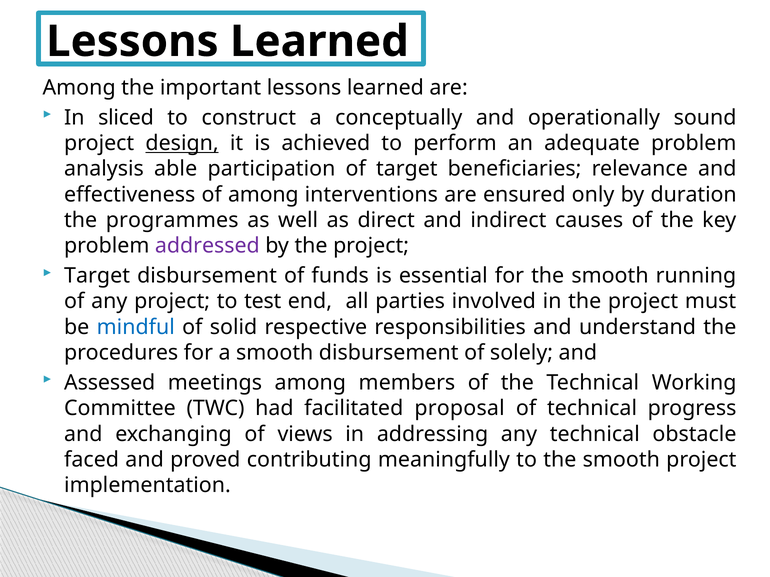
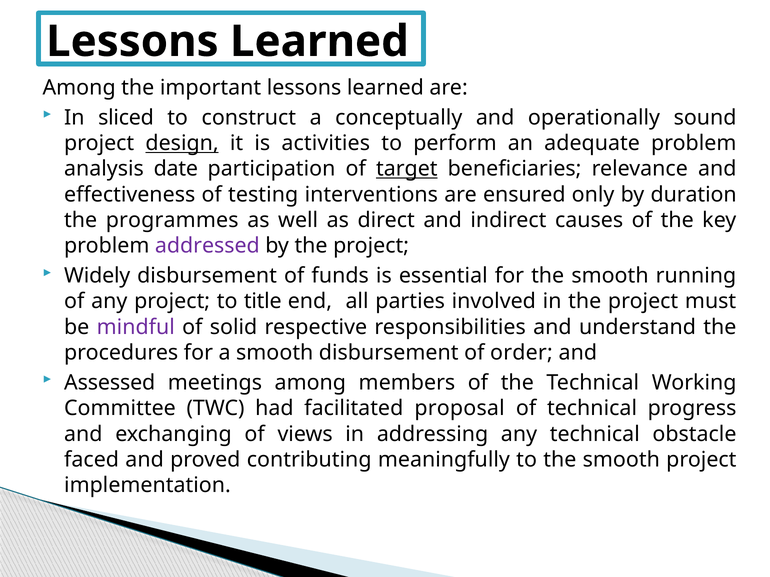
achieved: achieved -> activities
able: able -> date
target at (407, 169) underline: none -> present
of among: among -> testing
Target at (97, 276): Target -> Widely
test: test -> title
mindful colour: blue -> purple
solely: solely -> order
